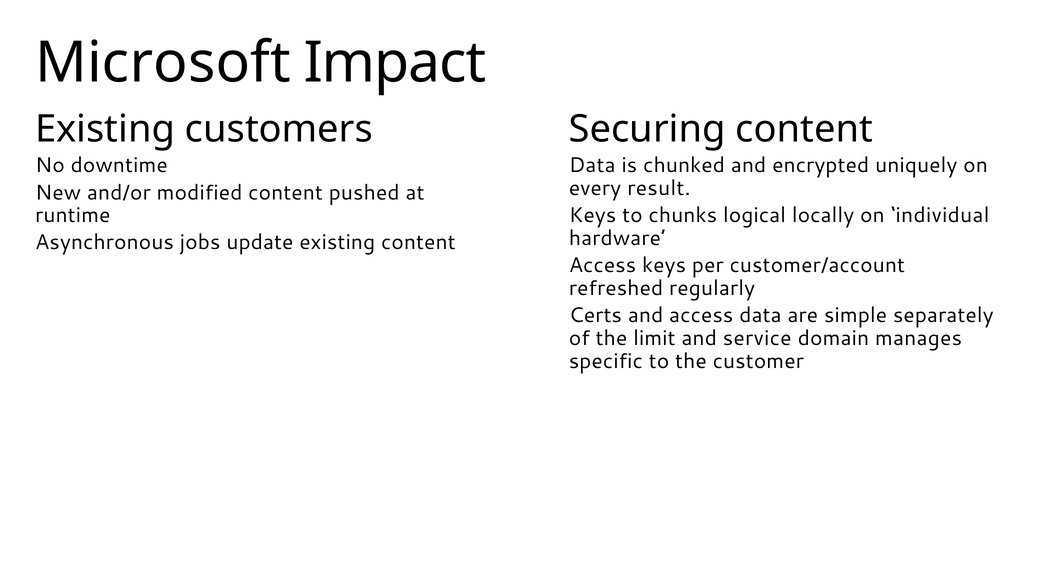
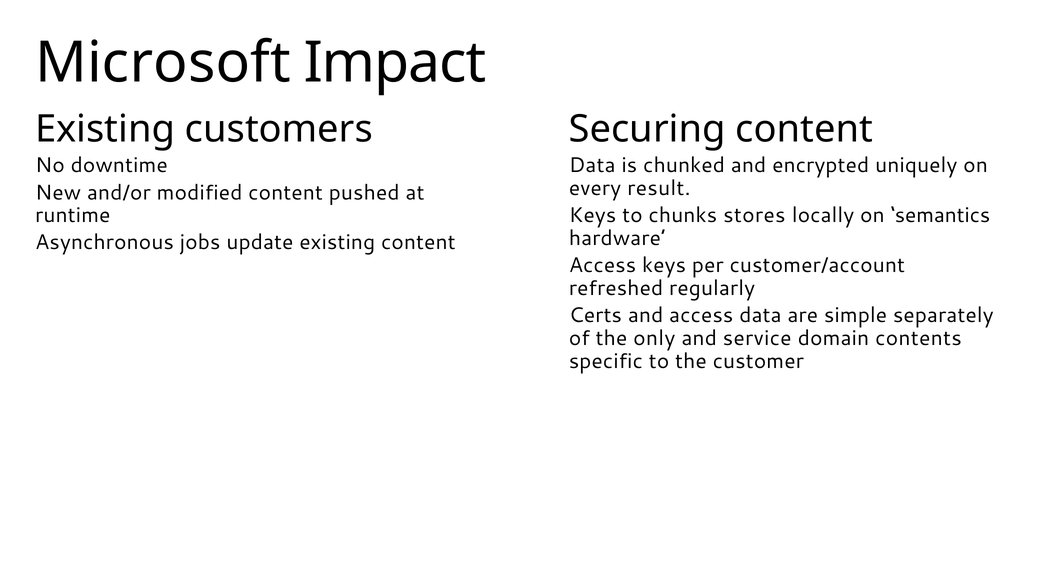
logical: logical -> stores
individual: individual -> semantics
limit: limit -> only
manages: manages -> contents
